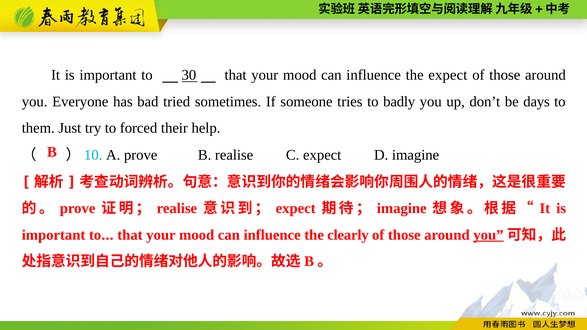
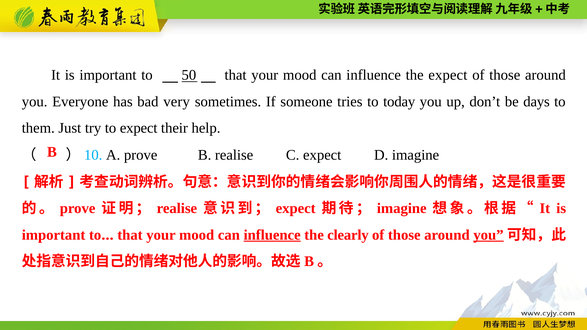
30: 30 -> 50
tried: tried -> very
badly: badly -> today
to forced: forced -> expect
influence at (272, 235) underline: none -> present
